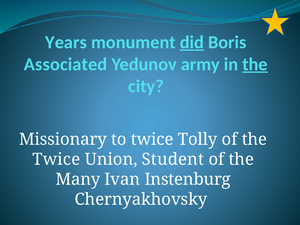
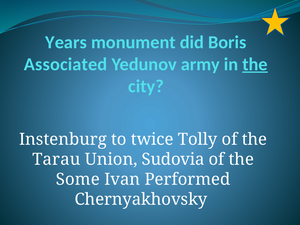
did underline: present -> none
Missionary: Missionary -> Instenburg
Twice at (56, 159): Twice -> Tarau
Student: Student -> Sudovia
Many: Many -> Some
Instenburg: Instenburg -> Performed
